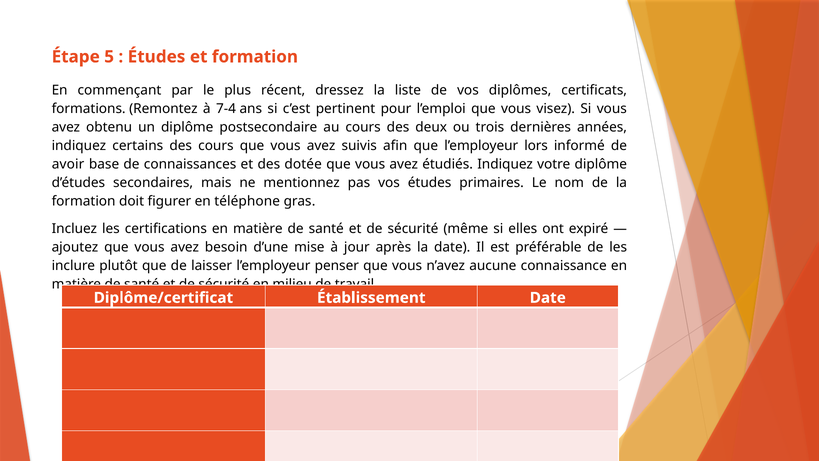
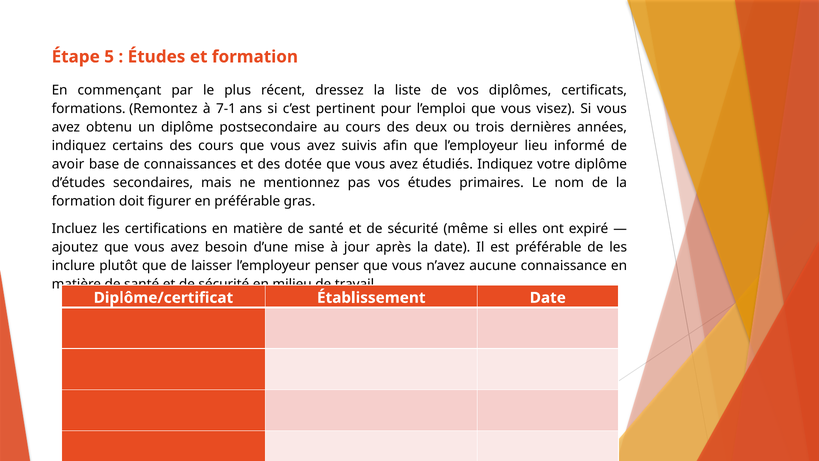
7-4: 7-4 -> 7-1
lors: lors -> lieu
en téléphone: téléphone -> préférable
